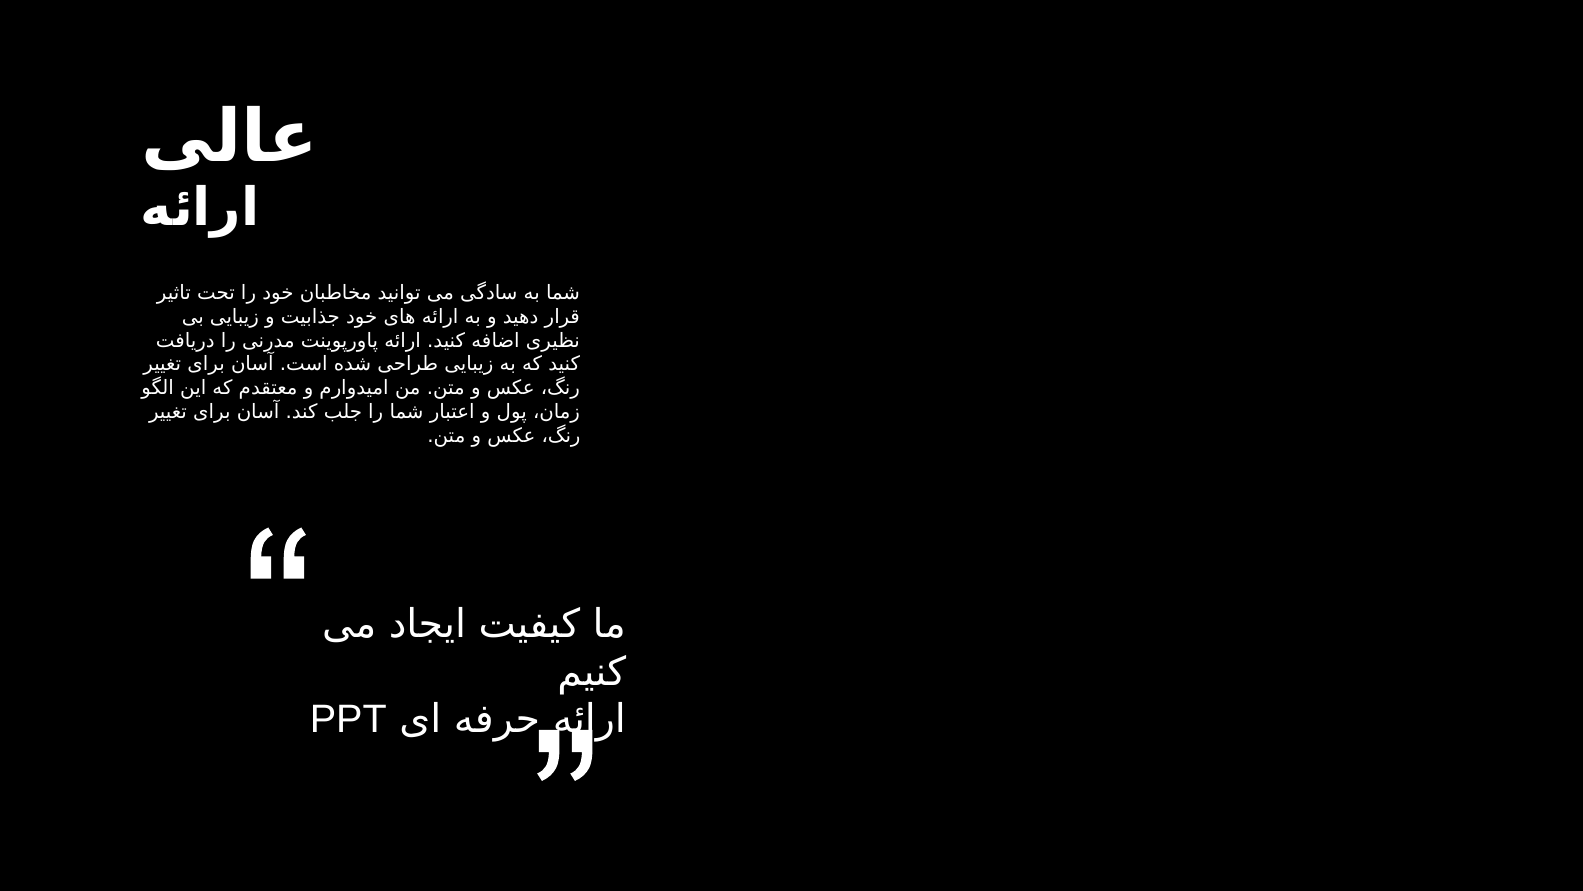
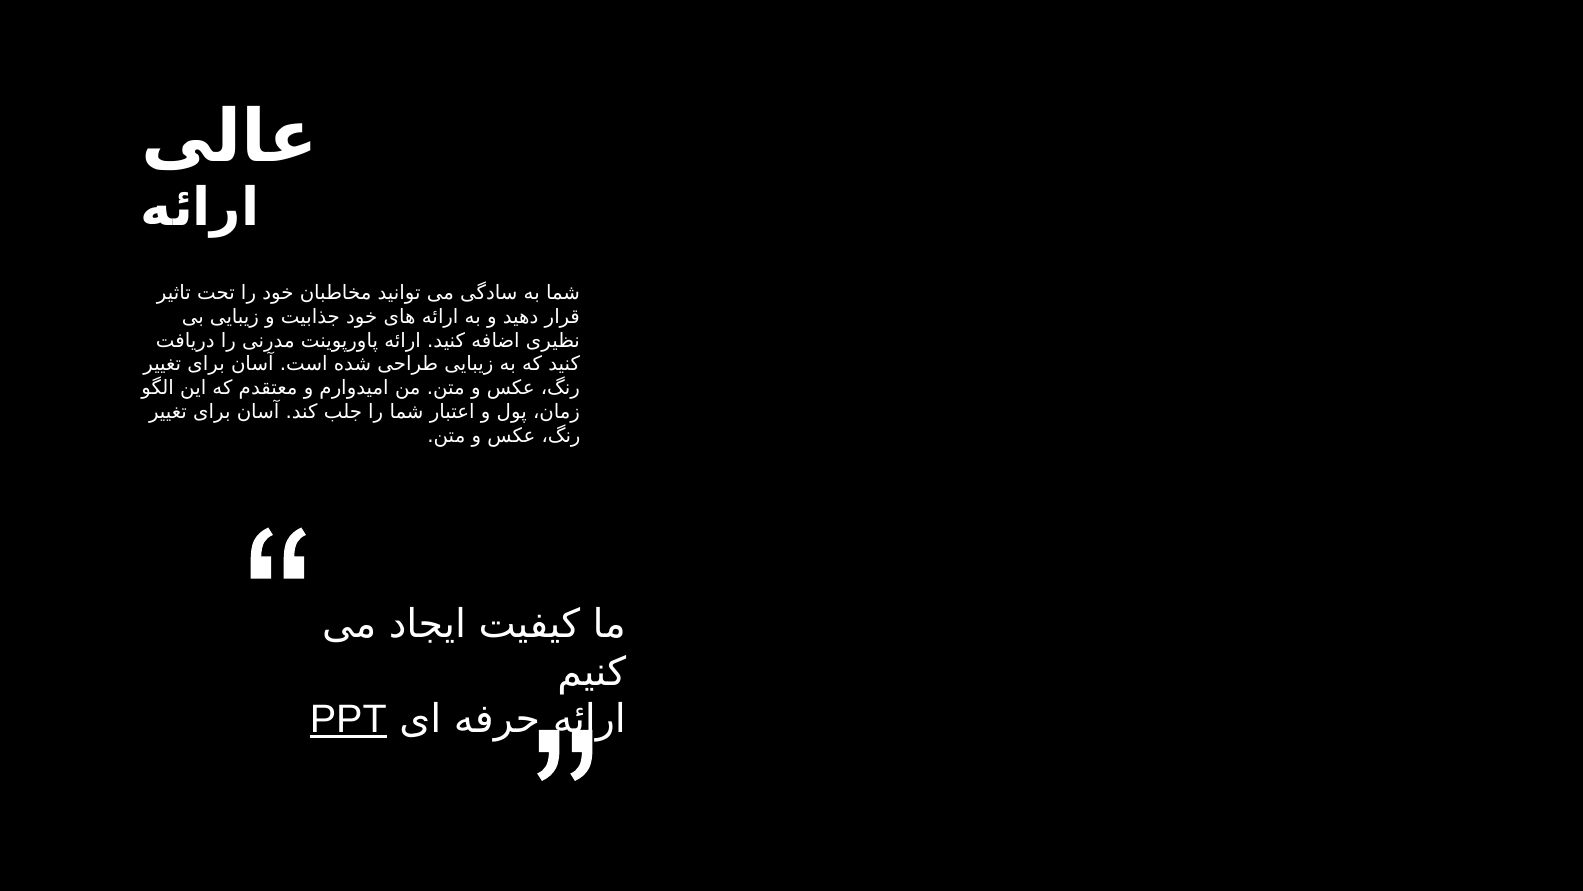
PPT underline: none -> present
